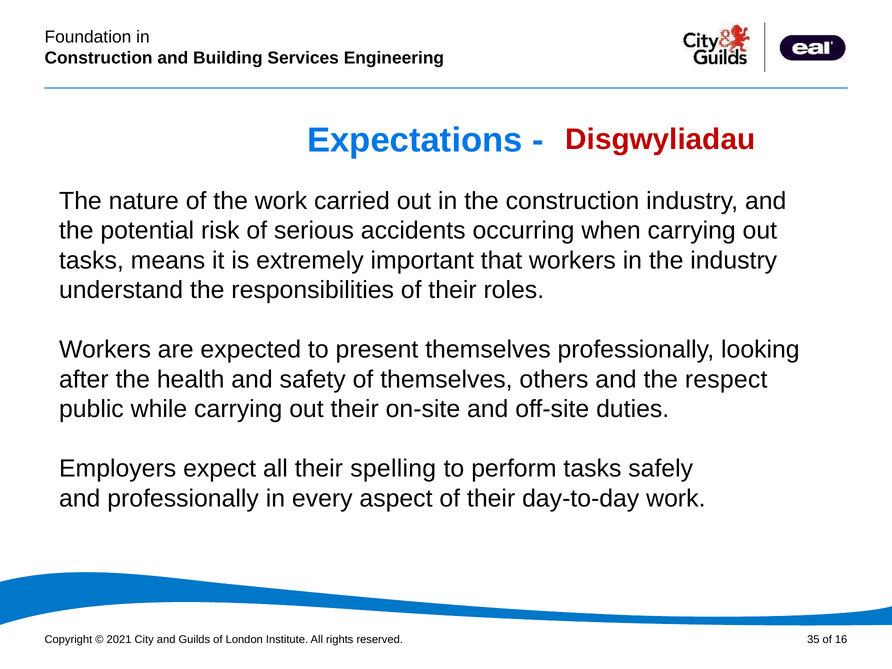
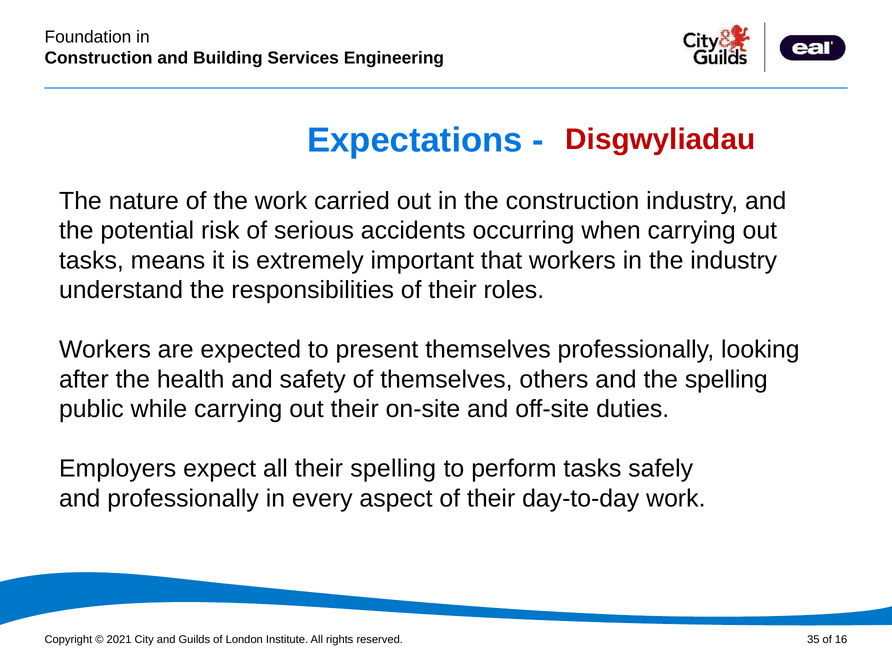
the respect: respect -> spelling
